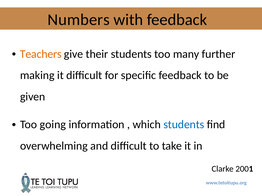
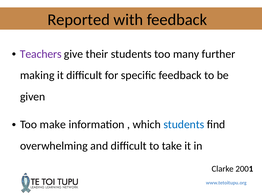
Numbers: Numbers -> Reported
Teachers colour: orange -> purple
going: going -> make
